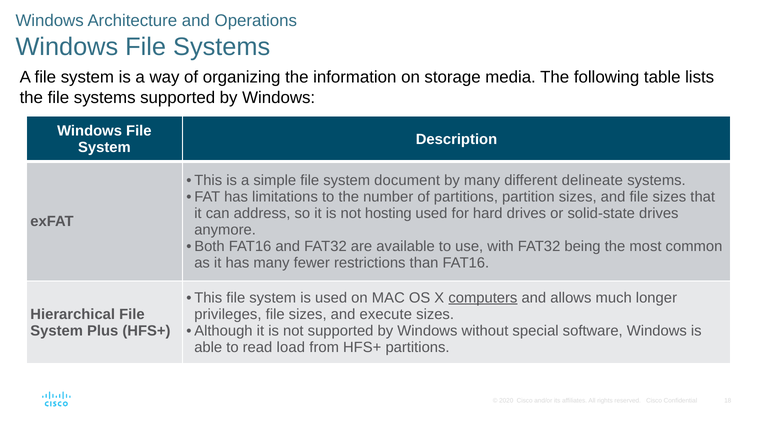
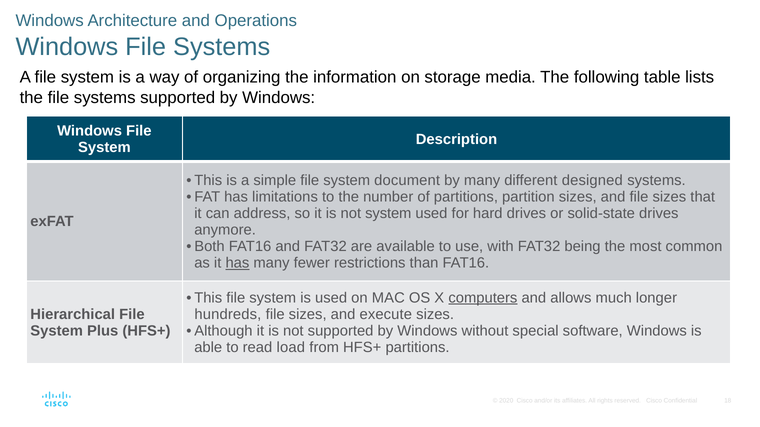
delineate: delineate -> designed
not hosting: hosting -> system
has at (237, 263) underline: none -> present
privileges: privileges -> hundreds
